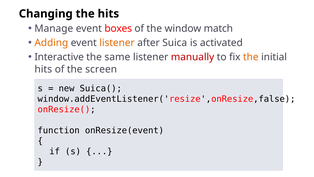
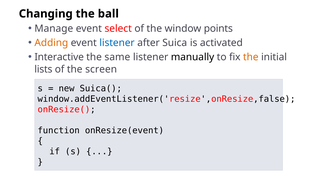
the hits: hits -> ball
boxes: boxes -> select
match: match -> points
listener at (117, 43) colour: orange -> blue
manually colour: red -> black
hits at (43, 69): hits -> lists
